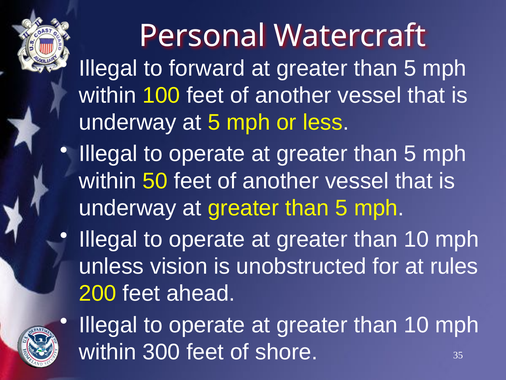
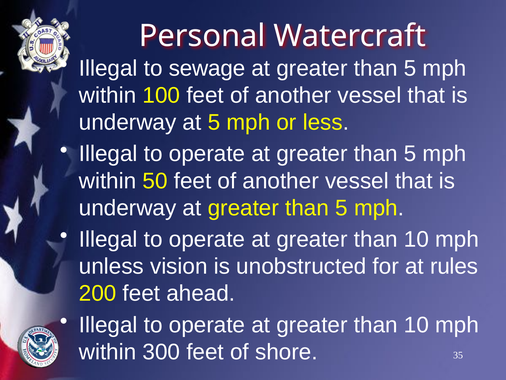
forward: forward -> sewage
